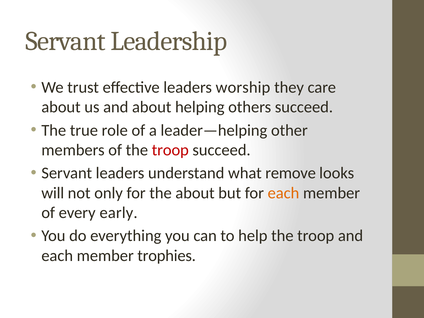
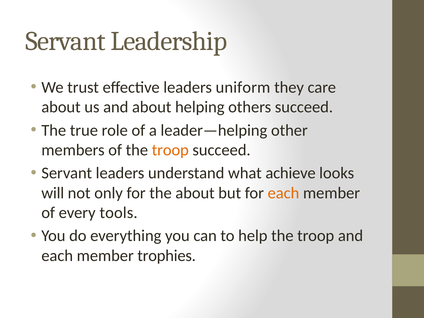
worship: worship -> uniform
troop at (170, 150) colour: red -> orange
remove: remove -> achieve
early: early -> tools
